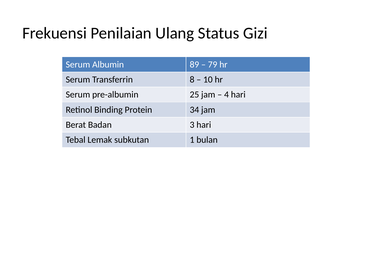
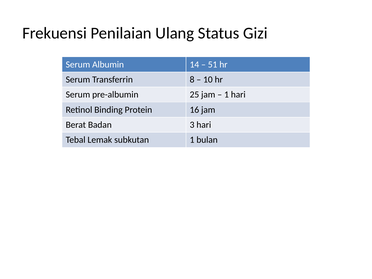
89: 89 -> 14
79: 79 -> 51
4 at (226, 95): 4 -> 1
34: 34 -> 16
